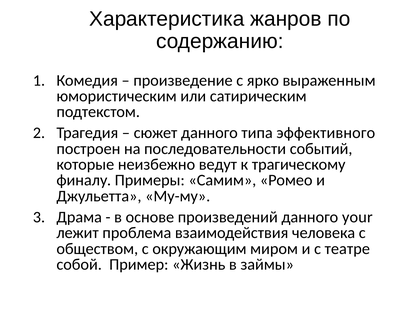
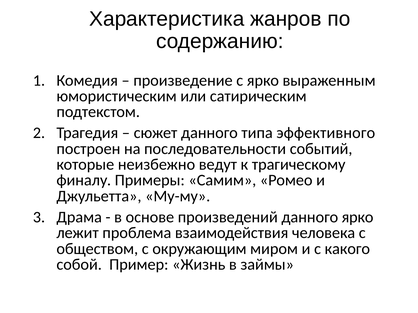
данного your: your -> ярко
театре: театре -> какого
